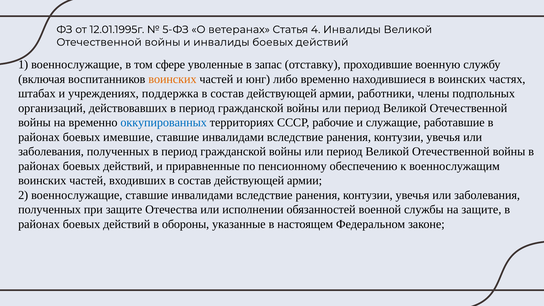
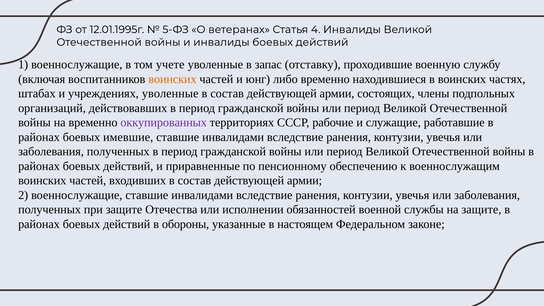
сфере: сфере -> учете
учреждениях поддержка: поддержка -> уволенные
работники: работники -> состоящих
оккупированных colour: blue -> purple
